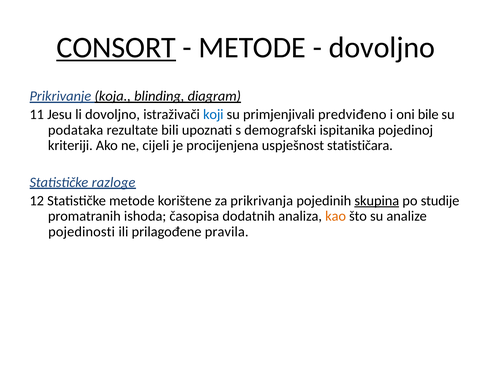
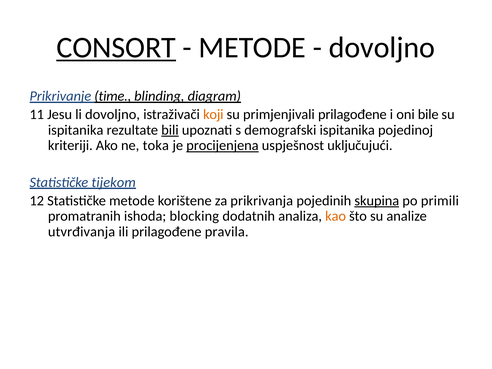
koja: koja -> time
koji colour: blue -> orange
primjenjivali predviđeno: predviđeno -> prilagođene
podataka at (76, 130): podataka -> ispitanika
bili underline: none -> present
cijeli: cijeli -> toka
procijenjena underline: none -> present
statističara: statističara -> uključujući
razloge: razloge -> tijekom
studije: studije -> primili
časopisa: časopisa -> blocking
pojedinosti: pojedinosti -> utvrđivanja
